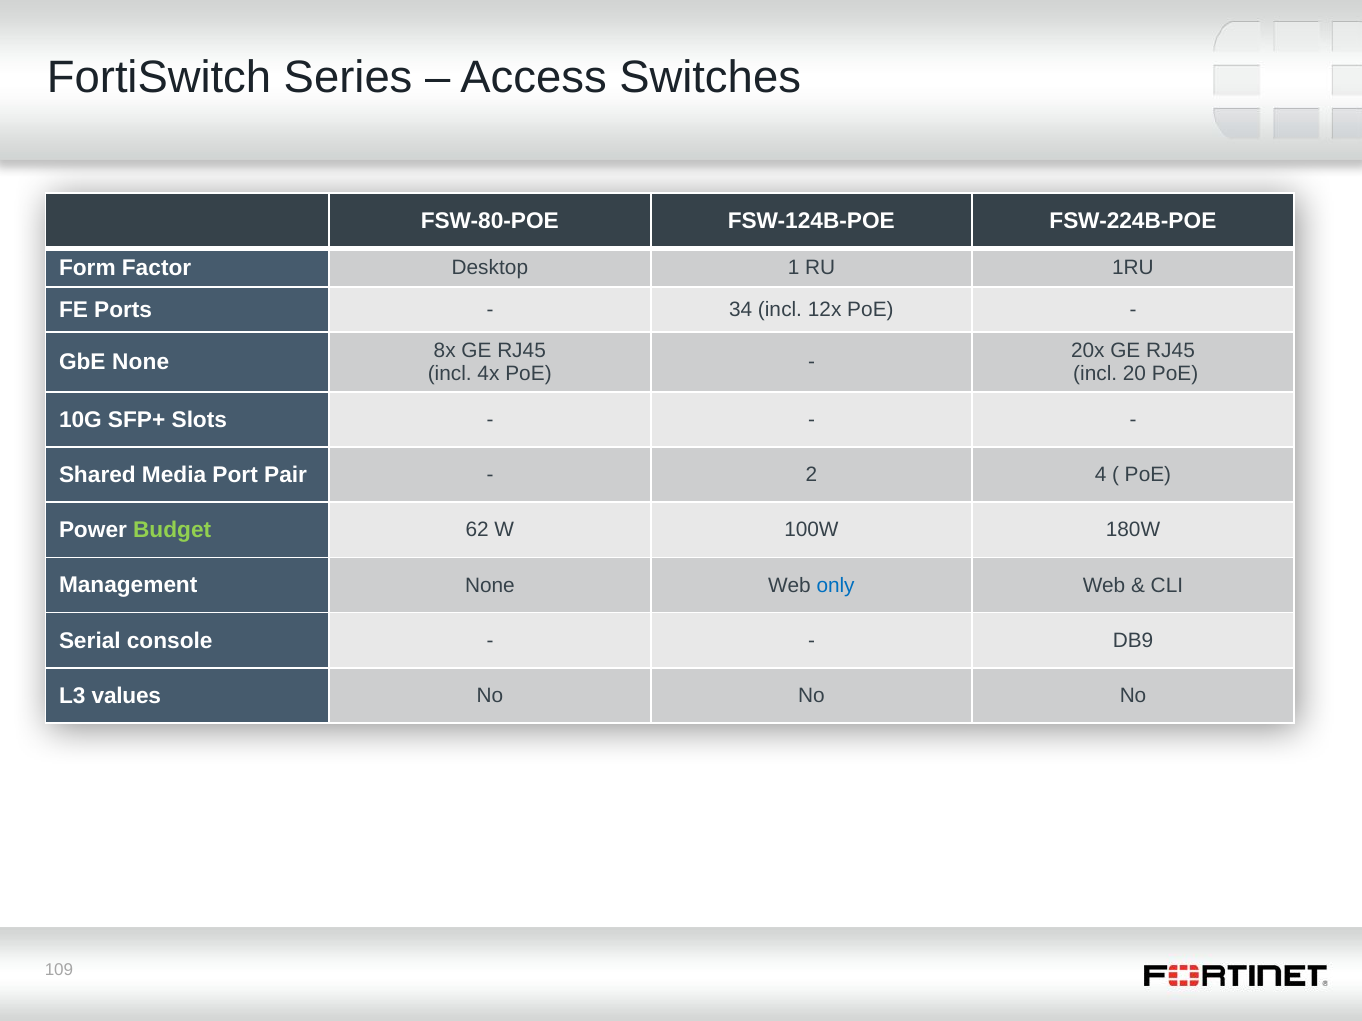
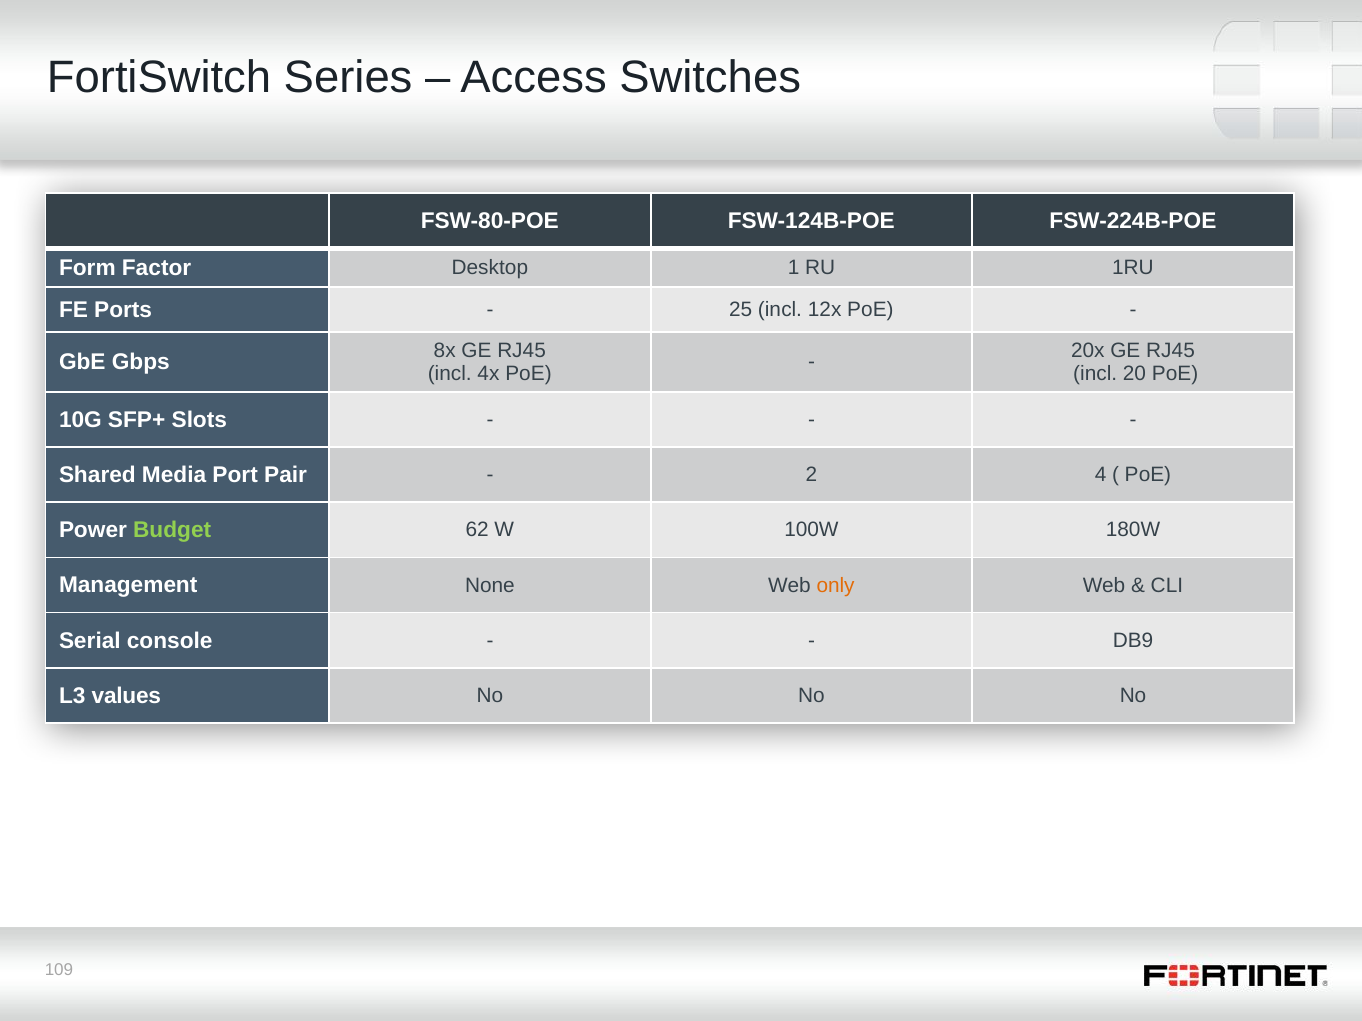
34: 34 -> 25
GbE None: None -> Gbps
only colour: blue -> orange
